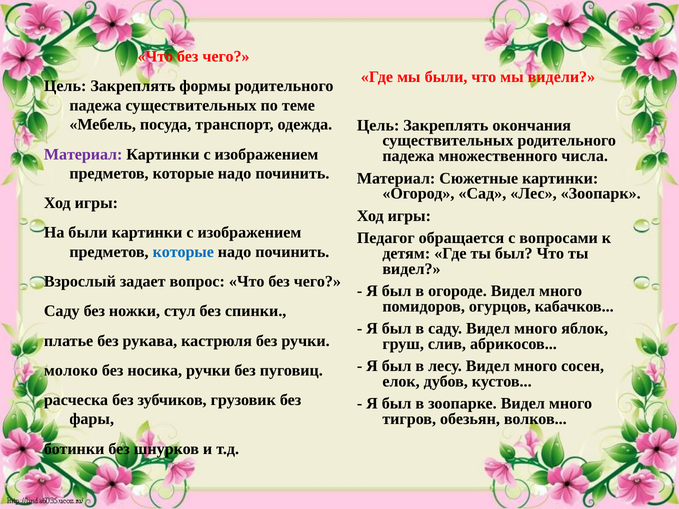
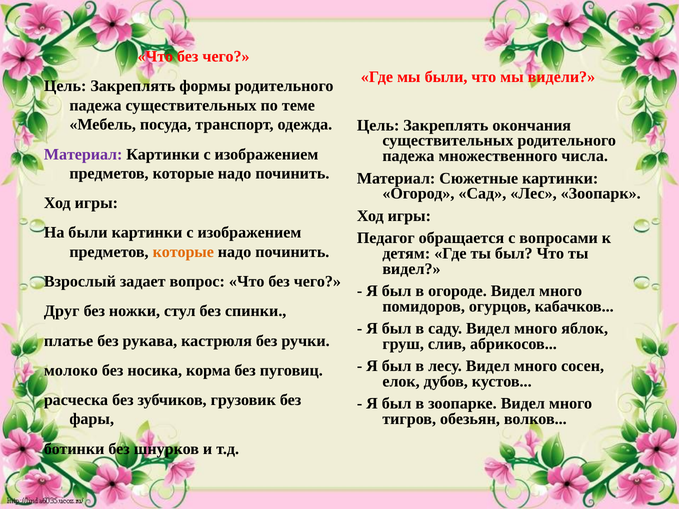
которые colour: blue -> orange
Саду at (62, 311): Саду -> Друг
носика ручки: ручки -> корма
